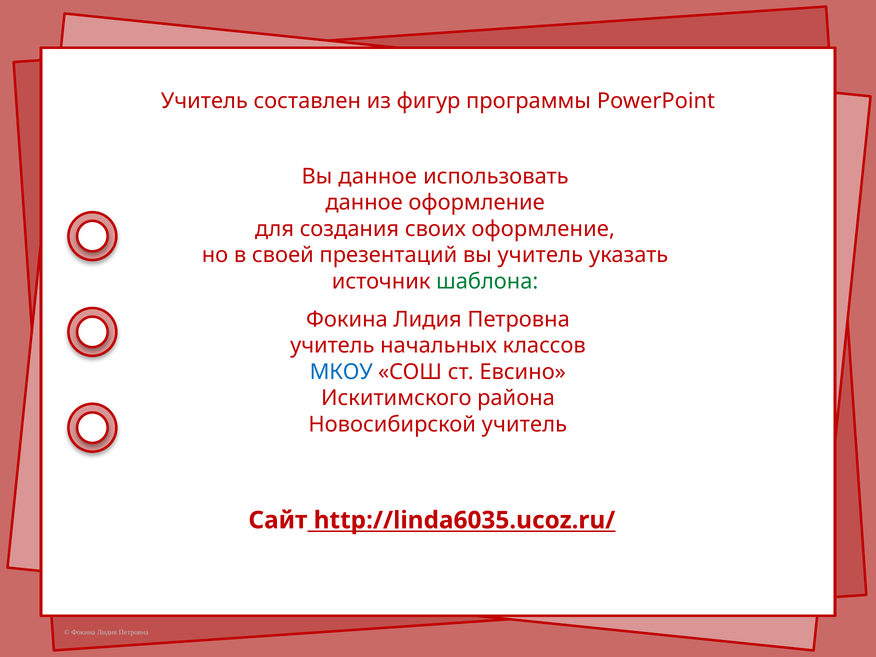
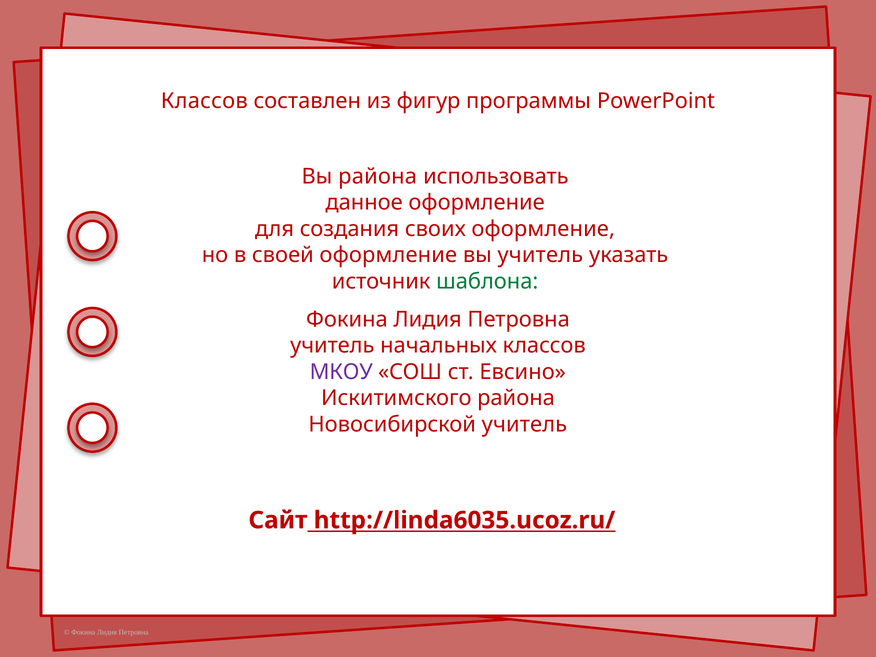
Учитель at (204, 101): Учитель -> Классов
Вы данное: данное -> района
своей презентаций: презентаций -> оформление
МКОУ colour: blue -> purple
